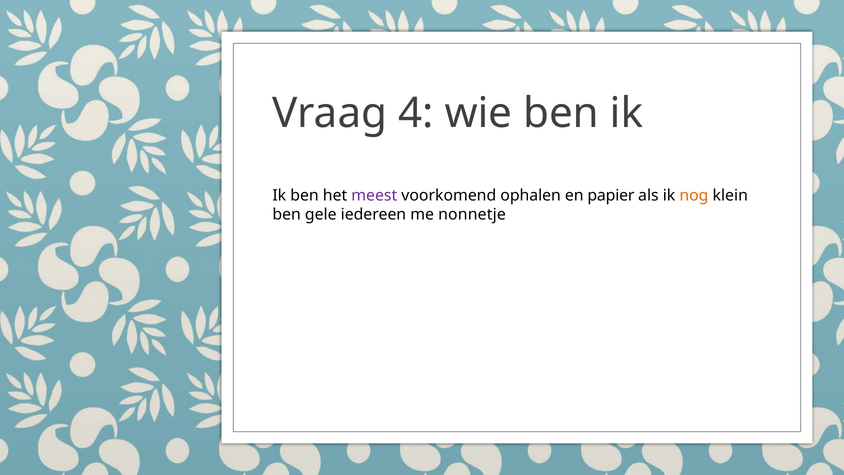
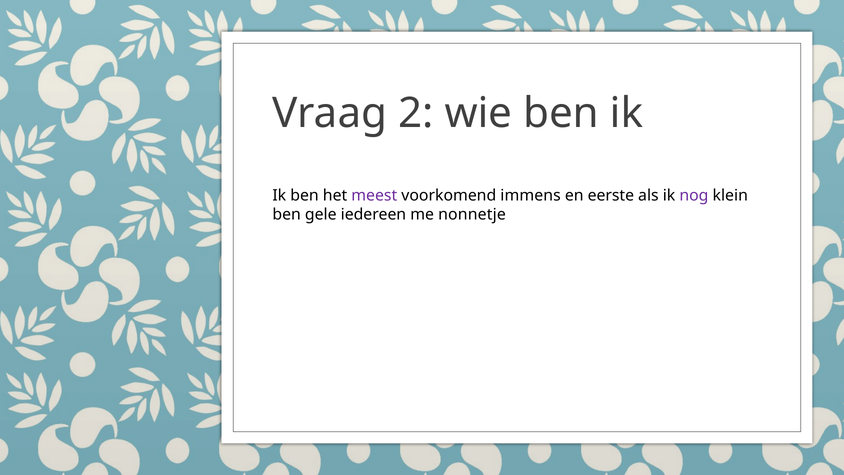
4: 4 -> 2
ophalen: ophalen -> immens
papier: papier -> eerste
nog colour: orange -> purple
